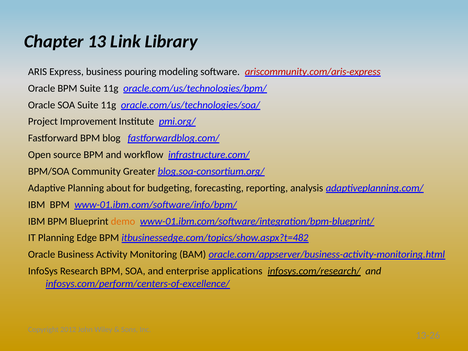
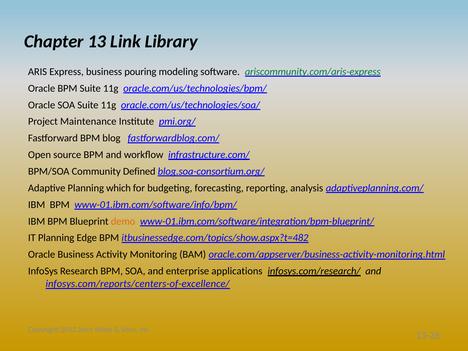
ariscommunity.com/aris-express colour: red -> green
Improvement: Improvement -> Maintenance
Greater: Greater -> Defined
about: about -> which
infosys.com/perform/centers-of-excellence/: infosys.com/perform/centers-of-excellence/ -> infosys.com/reports/centers-of-excellence/
